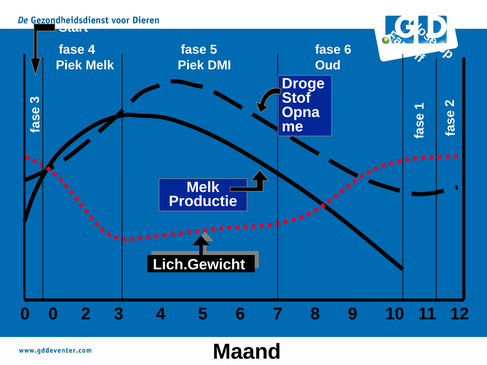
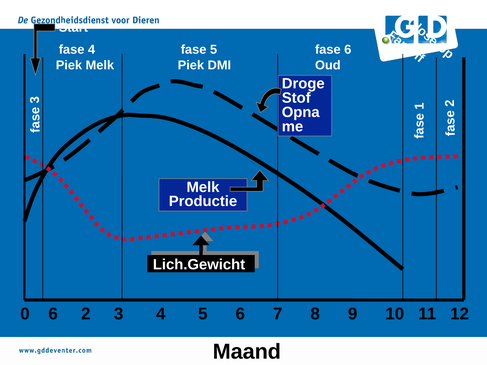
0 0: 0 -> 6
